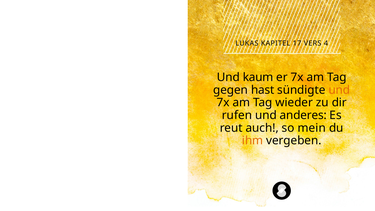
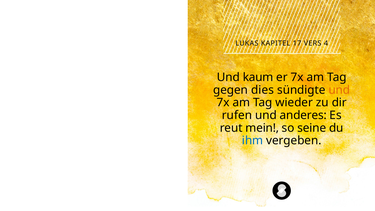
hast: hast -> dies
auch: auch -> mein
mein: mein -> seine
ihm colour: orange -> blue
